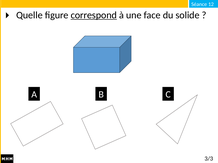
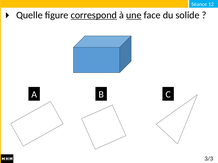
une underline: none -> present
